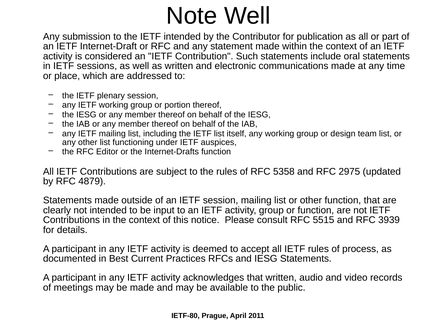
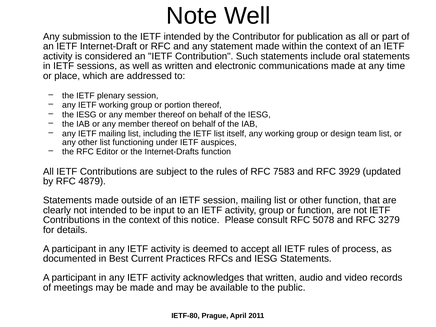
5358: 5358 -> 7583
2975: 2975 -> 3929
5515: 5515 -> 5078
3939: 3939 -> 3279
